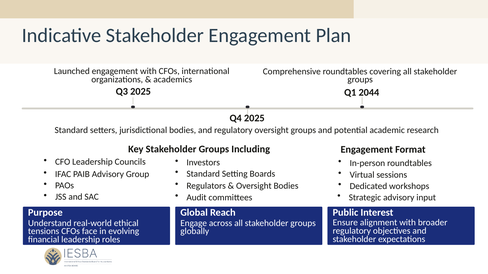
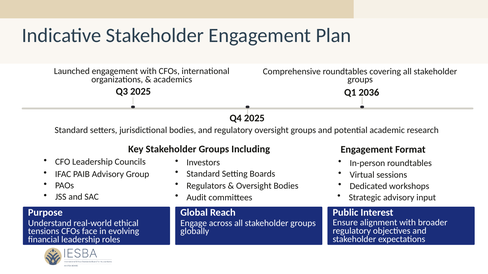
2044: 2044 -> 2036
